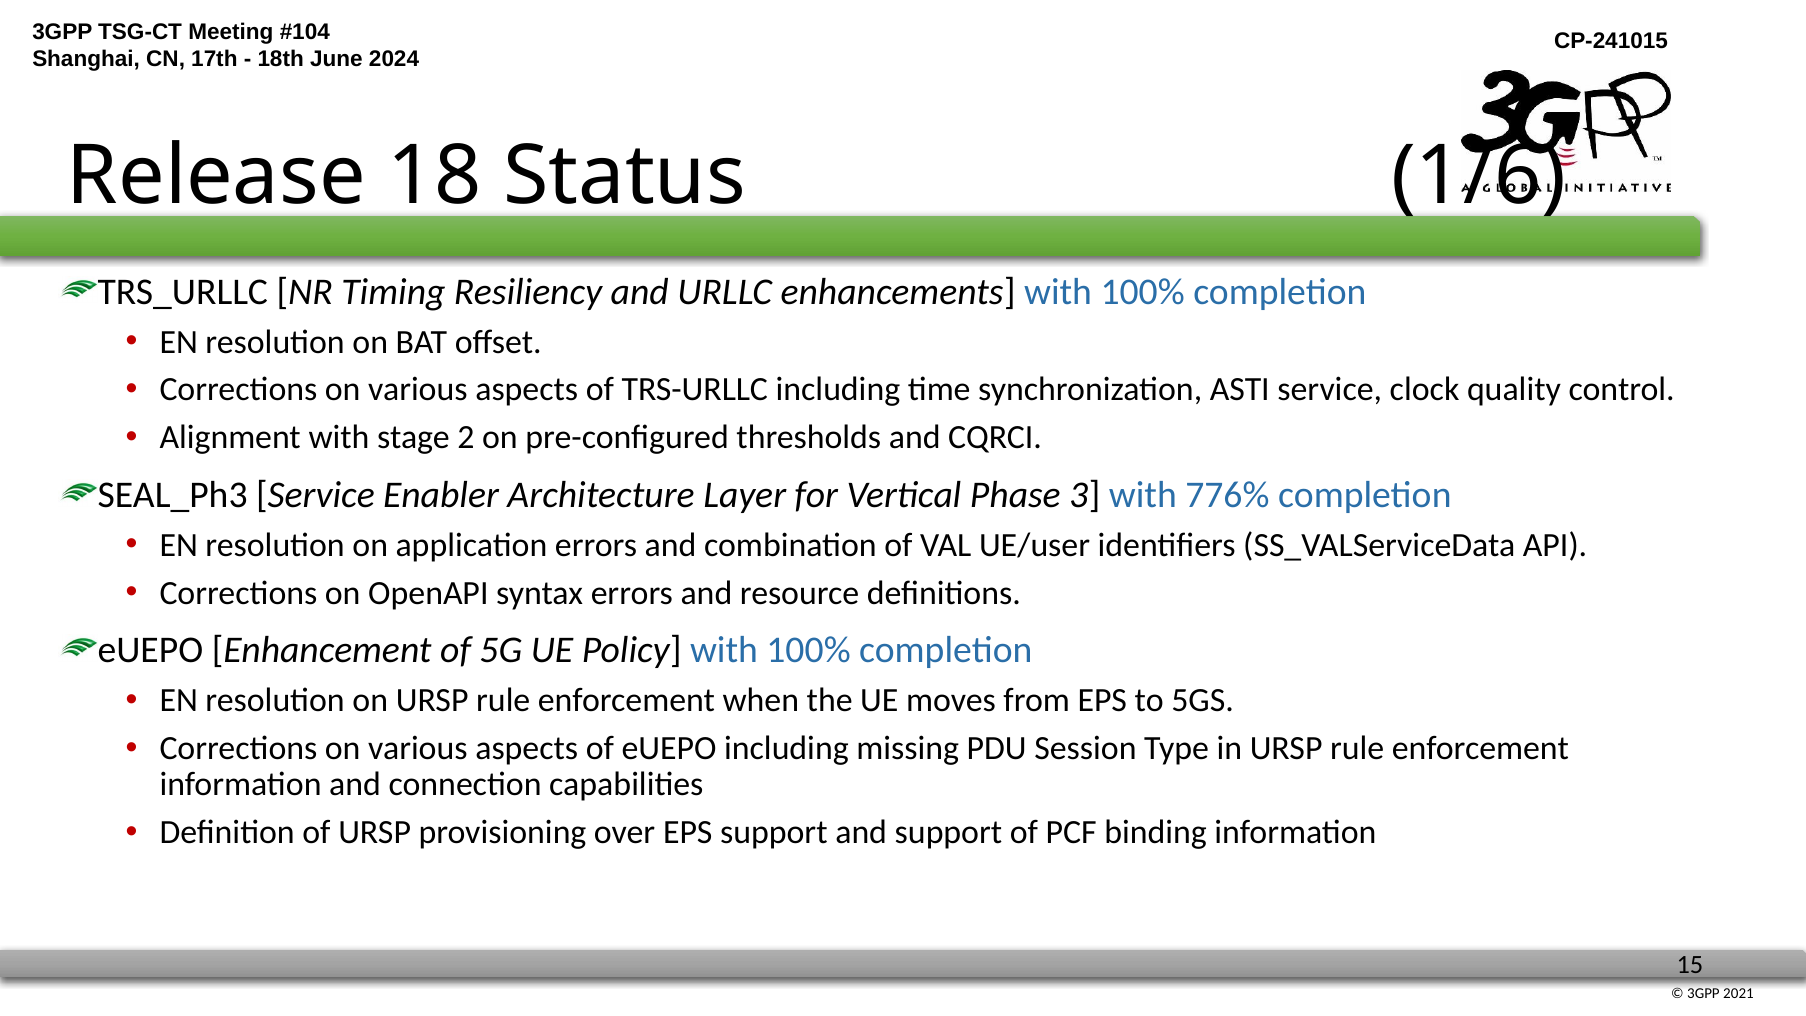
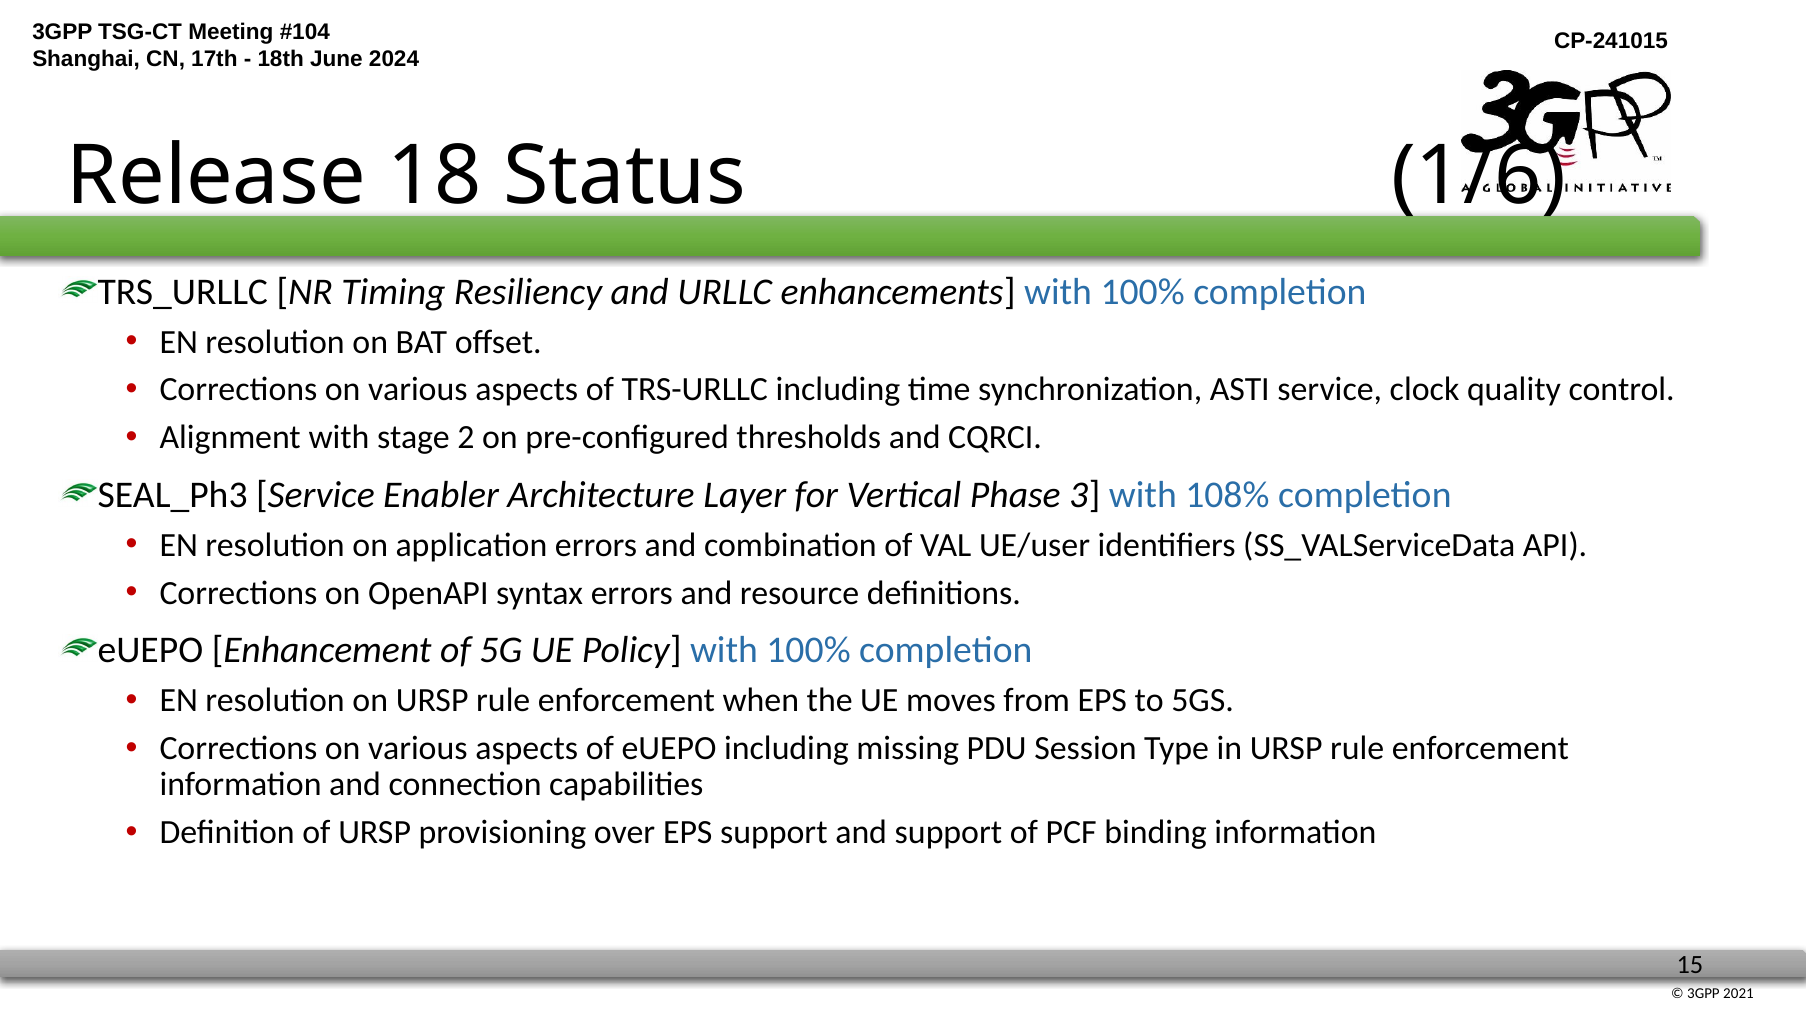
776%: 776% -> 108%
